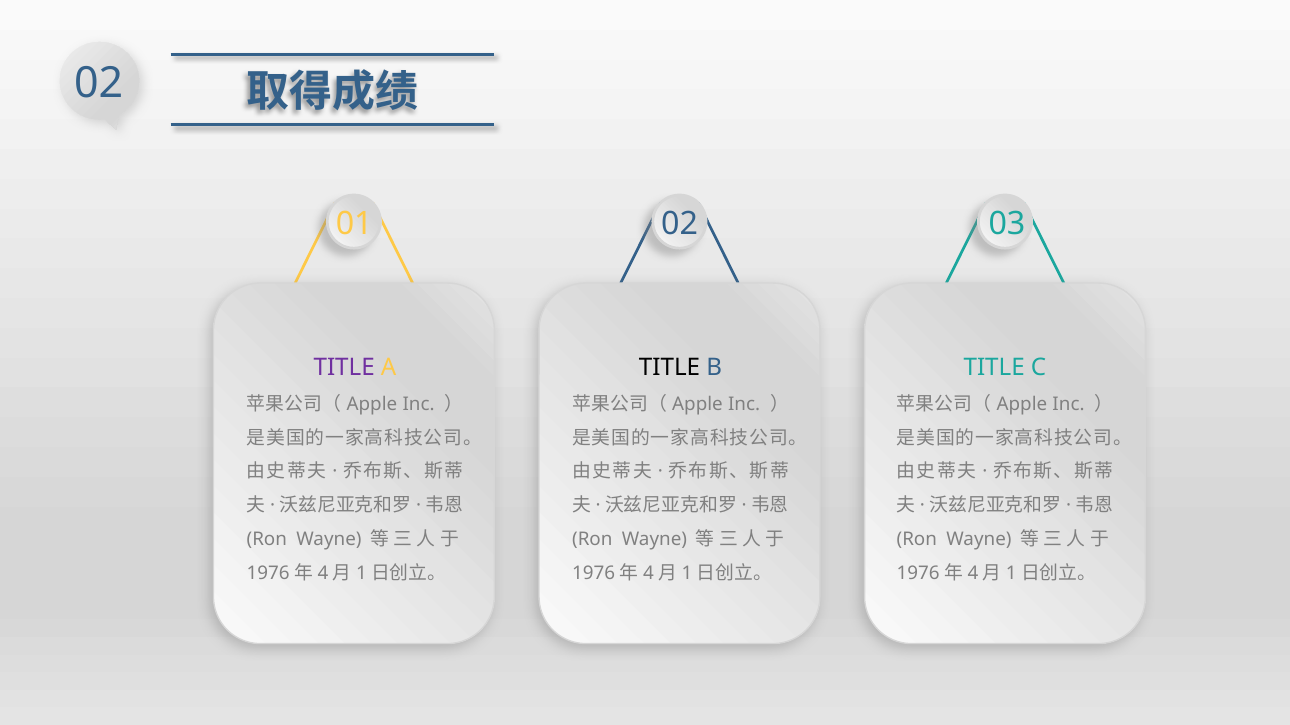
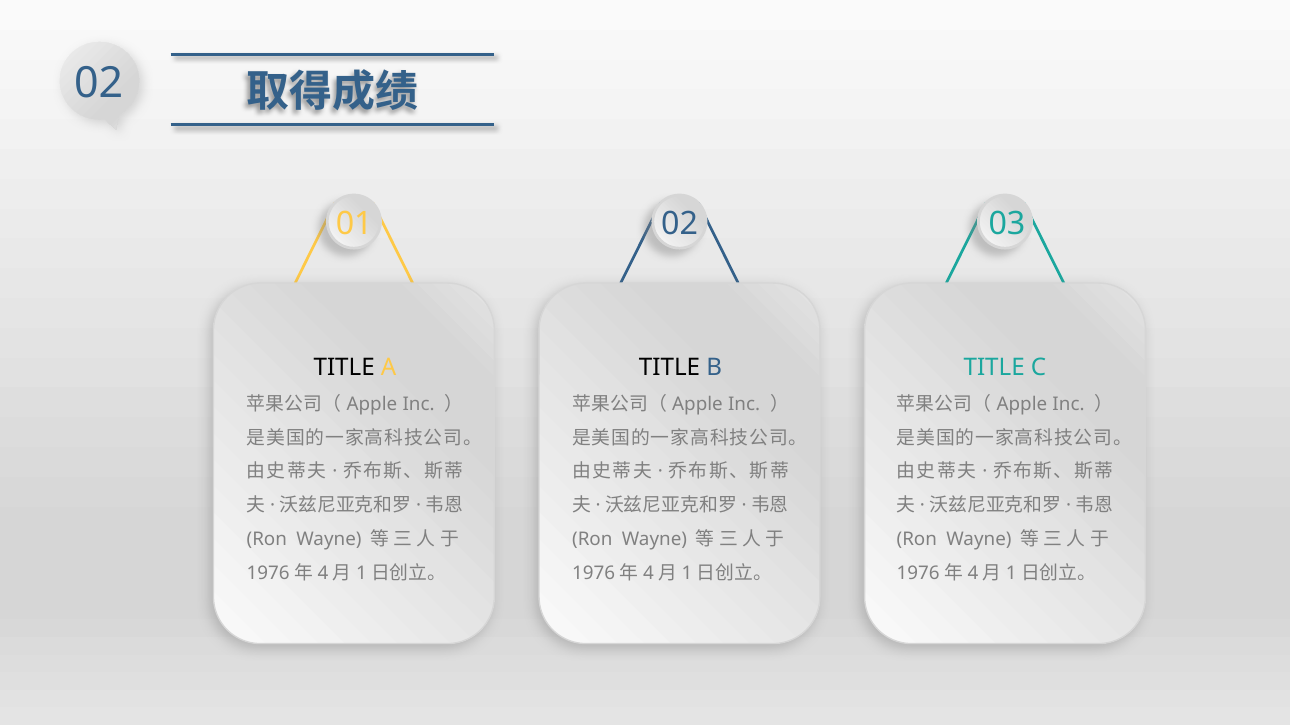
TITLE at (344, 368) colour: purple -> black
